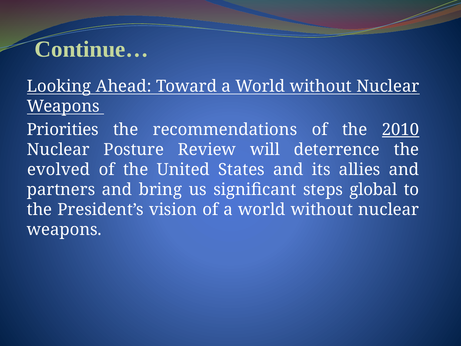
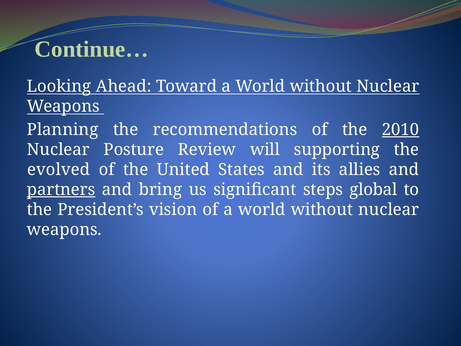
Priorities: Priorities -> Planning
deterrence: deterrence -> supporting
partners underline: none -> present
